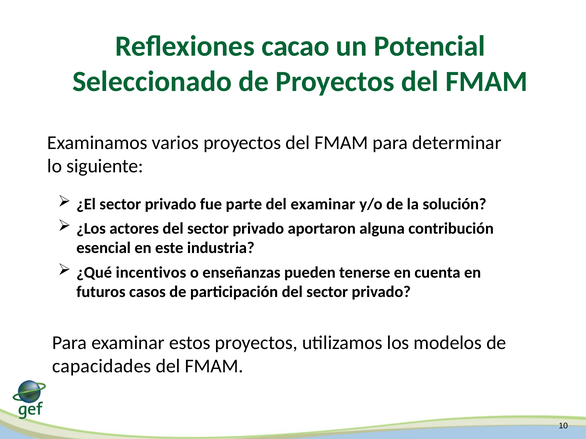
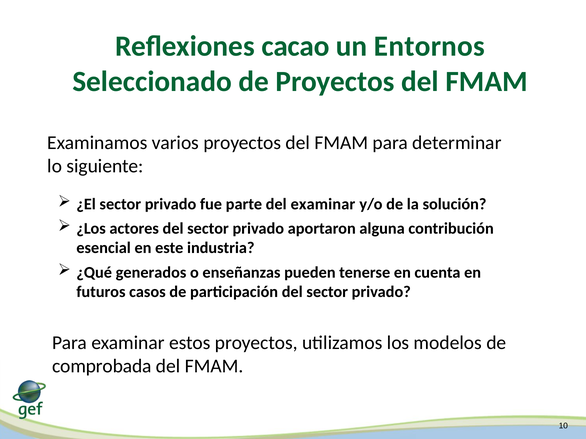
Potencial: Potencial -> Entornos
incentivos: incentivos -> generados
capacidades: capacidades -> comprobada
